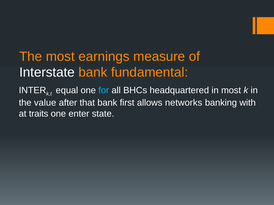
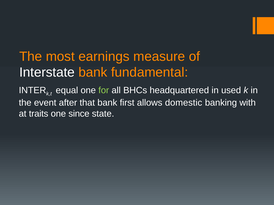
for colour: light blue -> light green
in most: most -> used
value: value -> event
networks: networks -> domestic
enter: enter -> since
